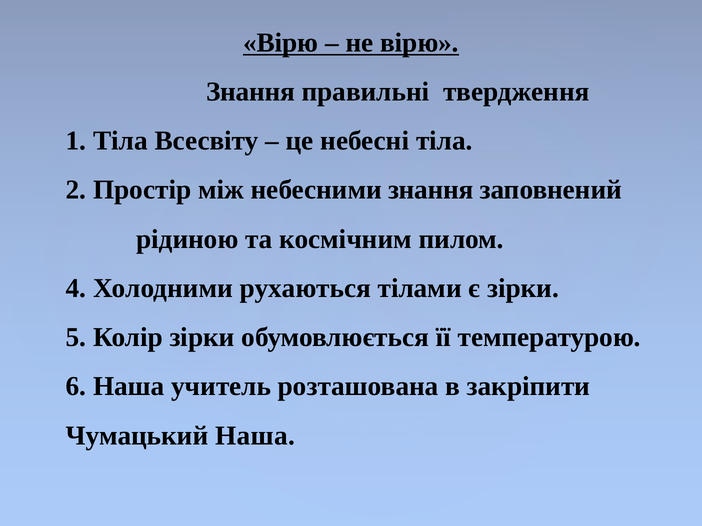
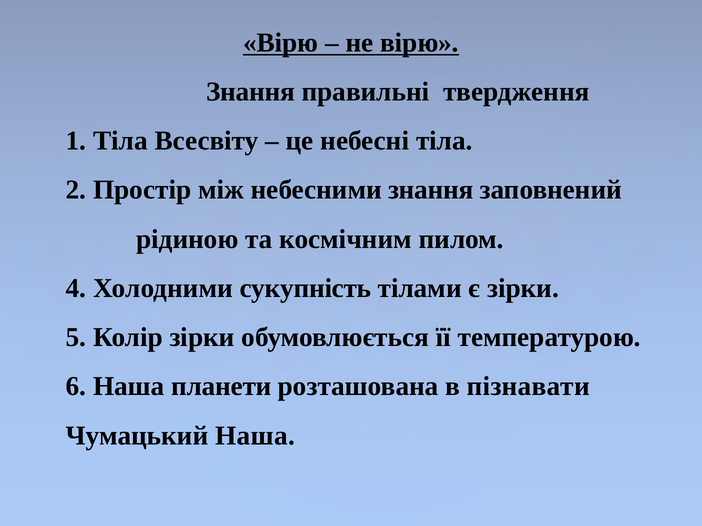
рухаються: рухаються -> сукупність
учитель: учитель -> планети
закріпити: закріпити -> пізнавати
